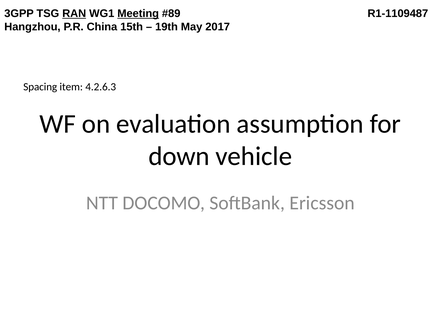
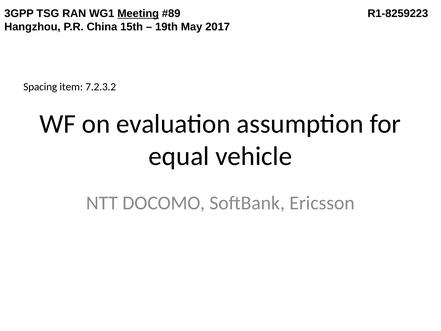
RAN underline: present -> none
R1-1109487: R1-1109487 -> R1-8259223
4.2.6.3: 4.2.6.3 -> 7.2.3.2
down: down -> equal
